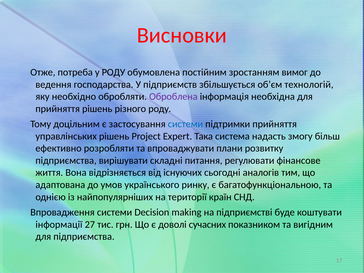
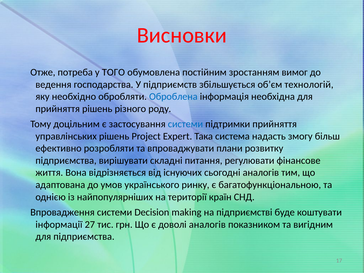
у РОДУ: РОДУ -> ТОГО
Оброблена colour: purple -> blue
доволі сучасних: сучасних -> аналогів
